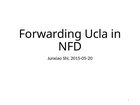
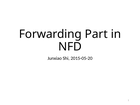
Ucla: Ucla -> Part
